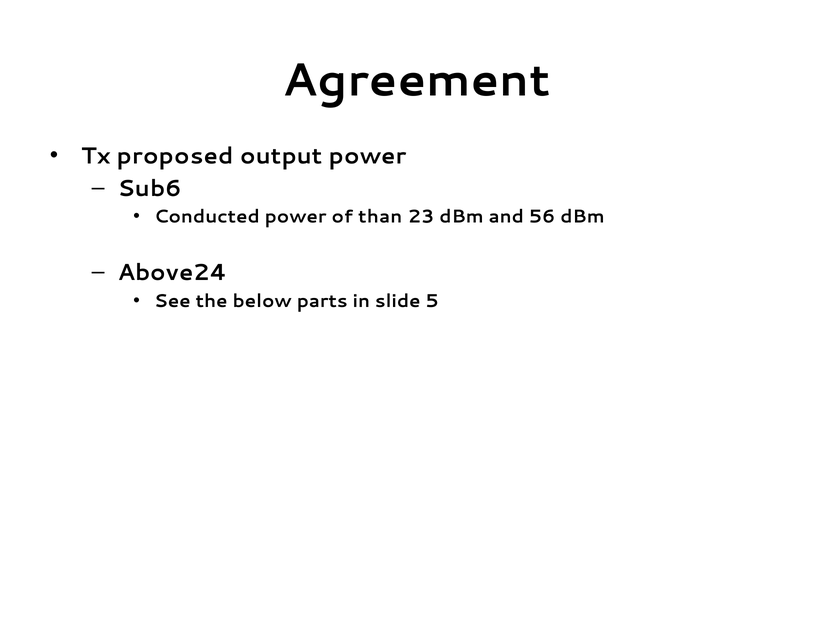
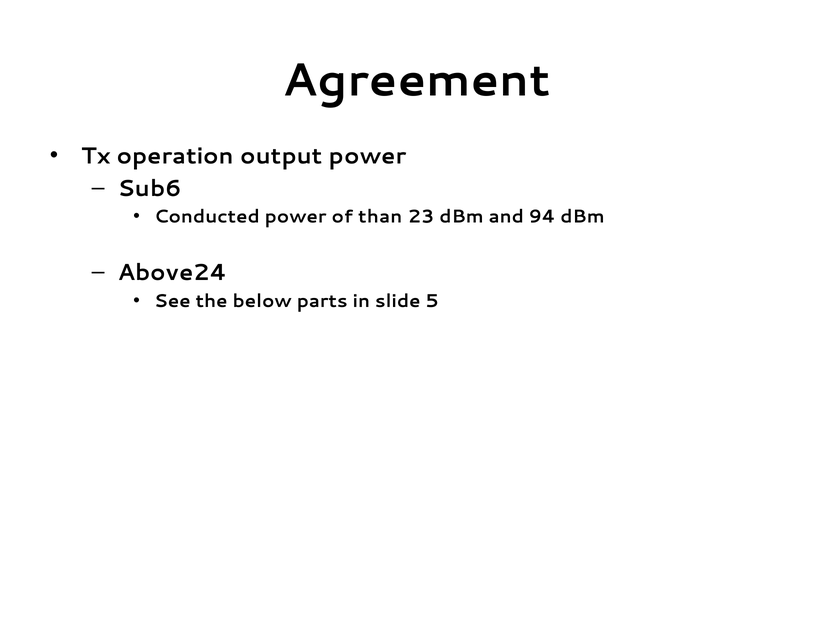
proposed: proposed -> operation
56: 56 -> 94
